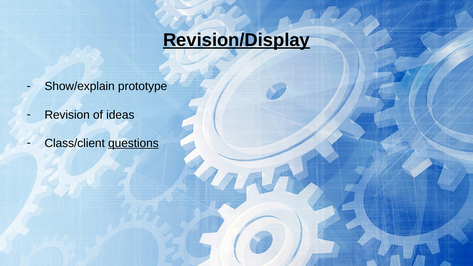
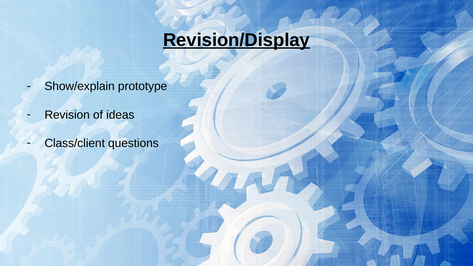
questions underline: present -> none
